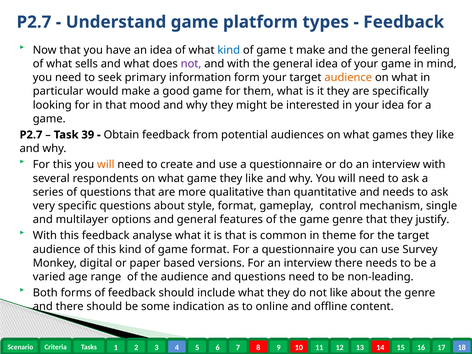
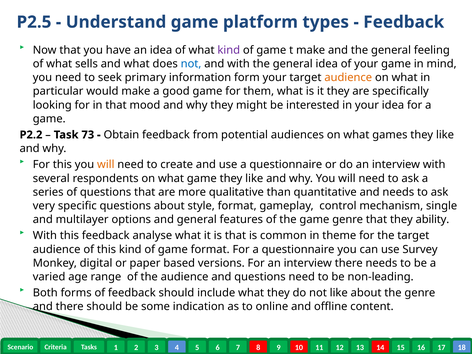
P2.7 at (34, 22): P2.7 -> P2.5
kind at (229, 50) colour: blue -> purple
not at (191, 64) colour: purple -> blue
P2.7 at (31, 135): P2.7 -> P2.2
39: 39 -> 73
justify: justify -> ability
